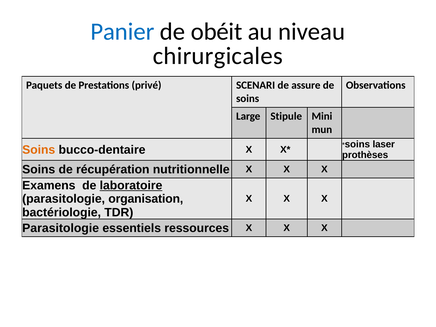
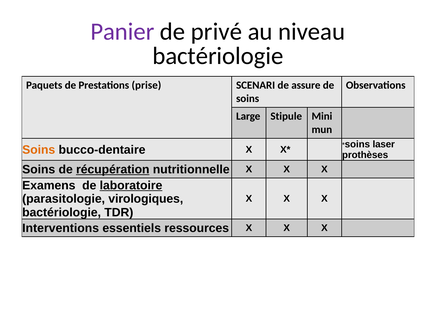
Panier colour: blue -> purple
obéit: obéit -> privé
chirurgicales at (218, 56): chirurgicales -> bactériologie
privé: privé -> prise
récupération underline: none -> present
organisation: organisation -> virologiques
Parasitologie at (61, 228): Parasitologie -> Interventions
